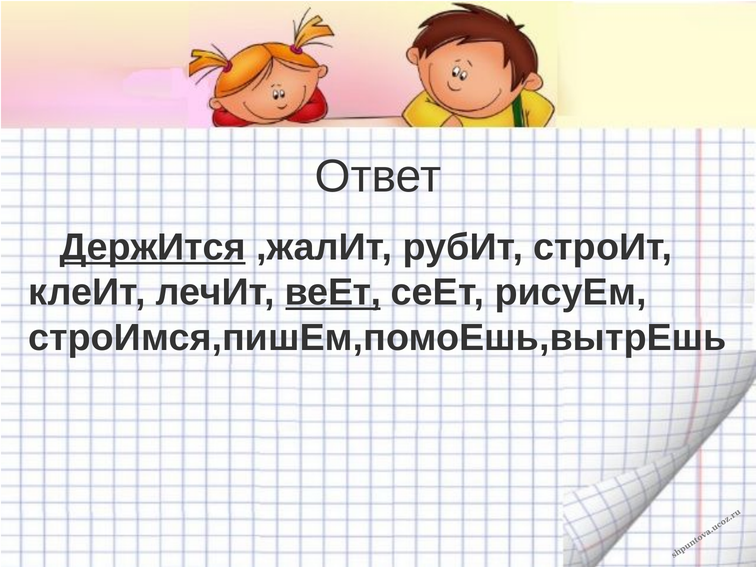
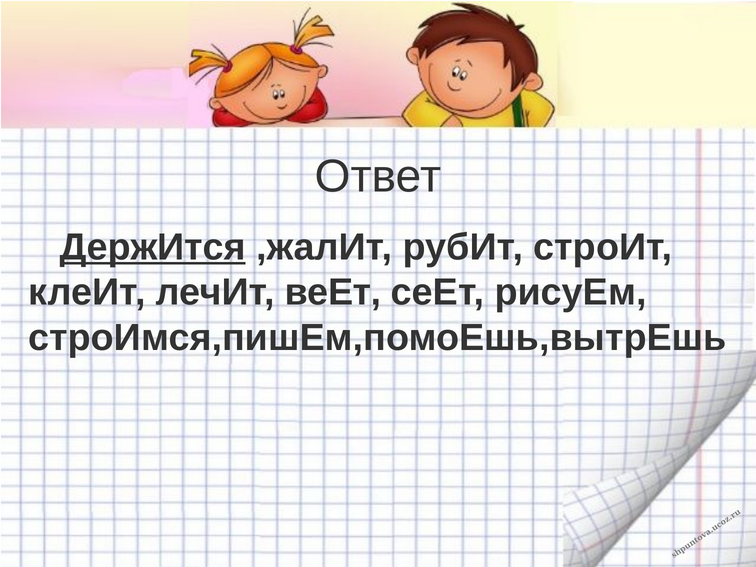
веЕт underline: present -> none
